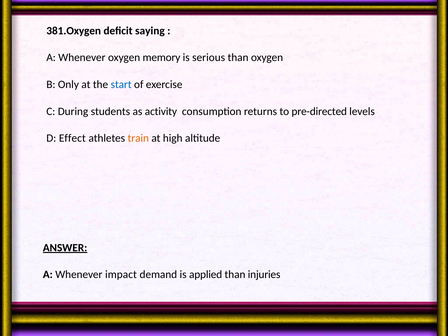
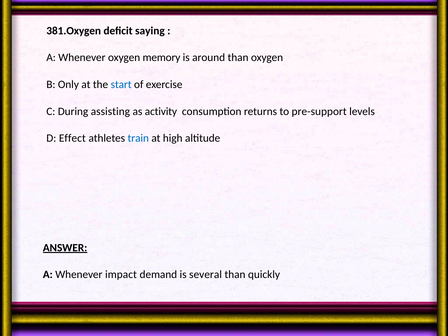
serious: serious -> around
students: students -> assisting
pre-directed: pre-directed -> pre-support
train colour: orange -> blue
applied: applied -> several
injuries: injuries -> quickly
